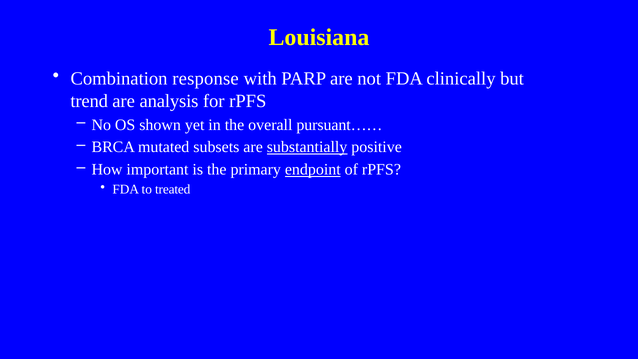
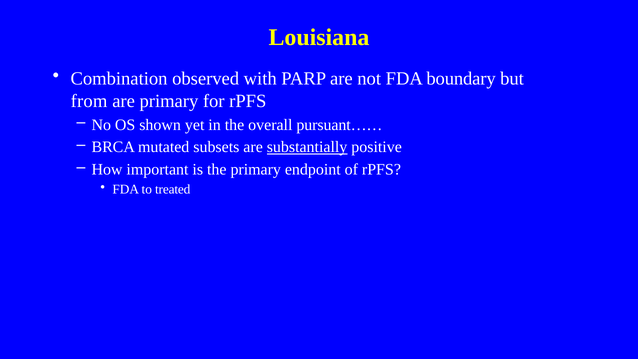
response: response -> observed
clinically: clinically -> boundary
trend: trend -> from
are analysis: analysis -> primary
endpoint underline: present -> none
